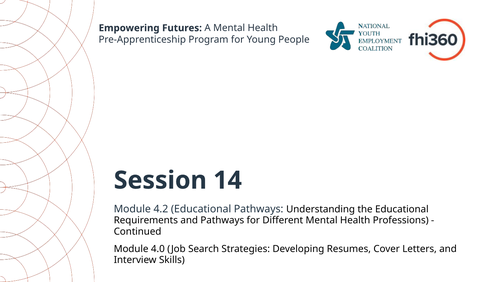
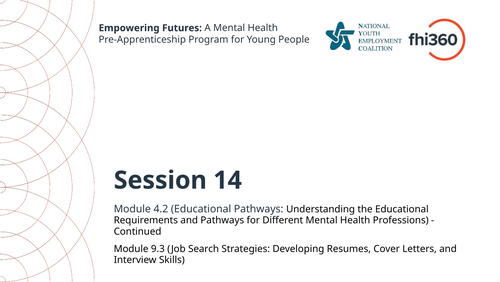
4.0: 4.0 -> 9.3
